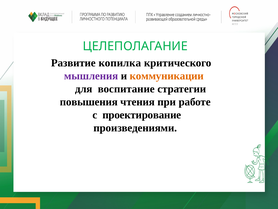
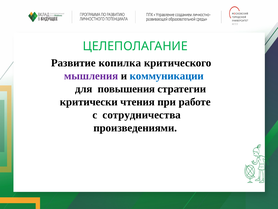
коммуникации colour: orange -> blue
воспитание: воспитание -> повышения
повышения: повышения -> критически
проектирование: проектирование -> сотрудничества
